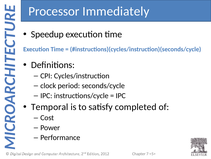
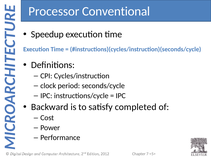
Immediately: Immediately -> Conventional
Temporal: Temporal -> Backward
